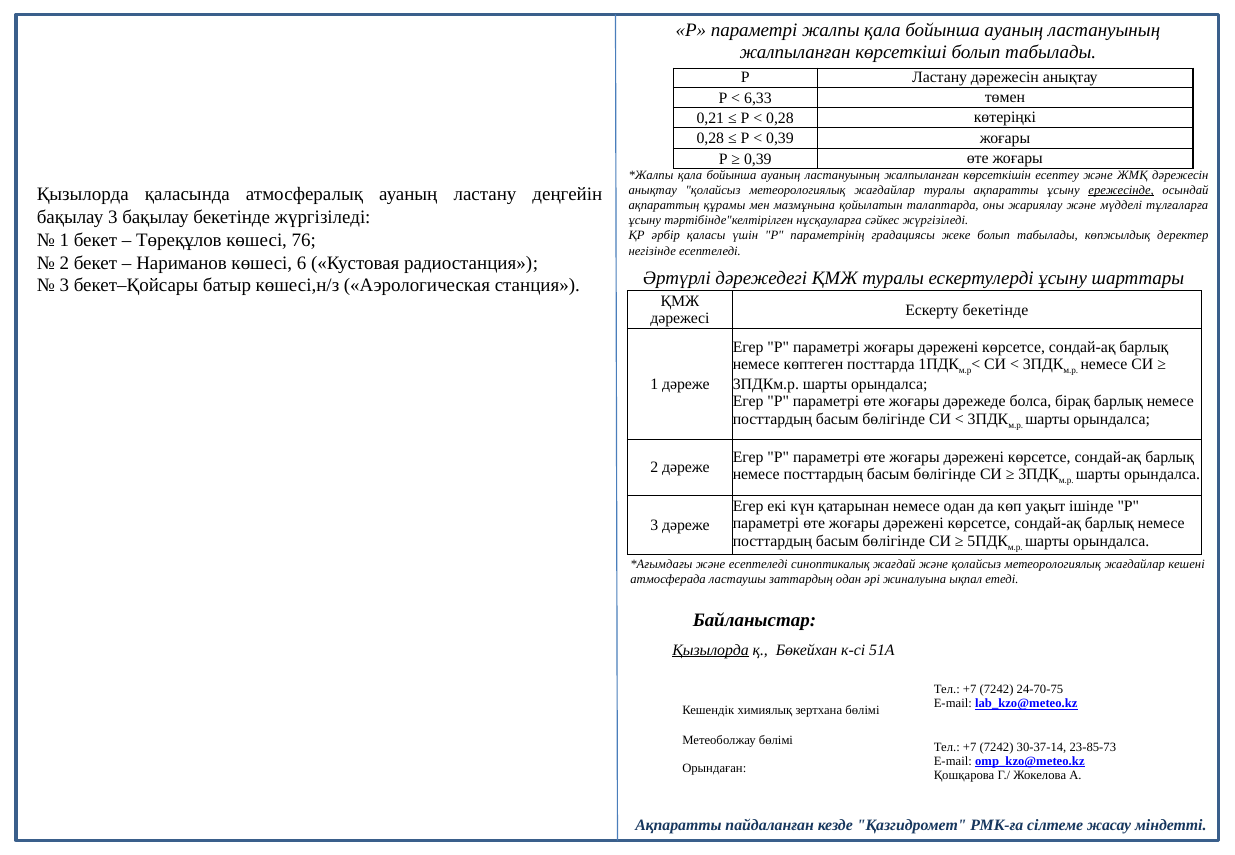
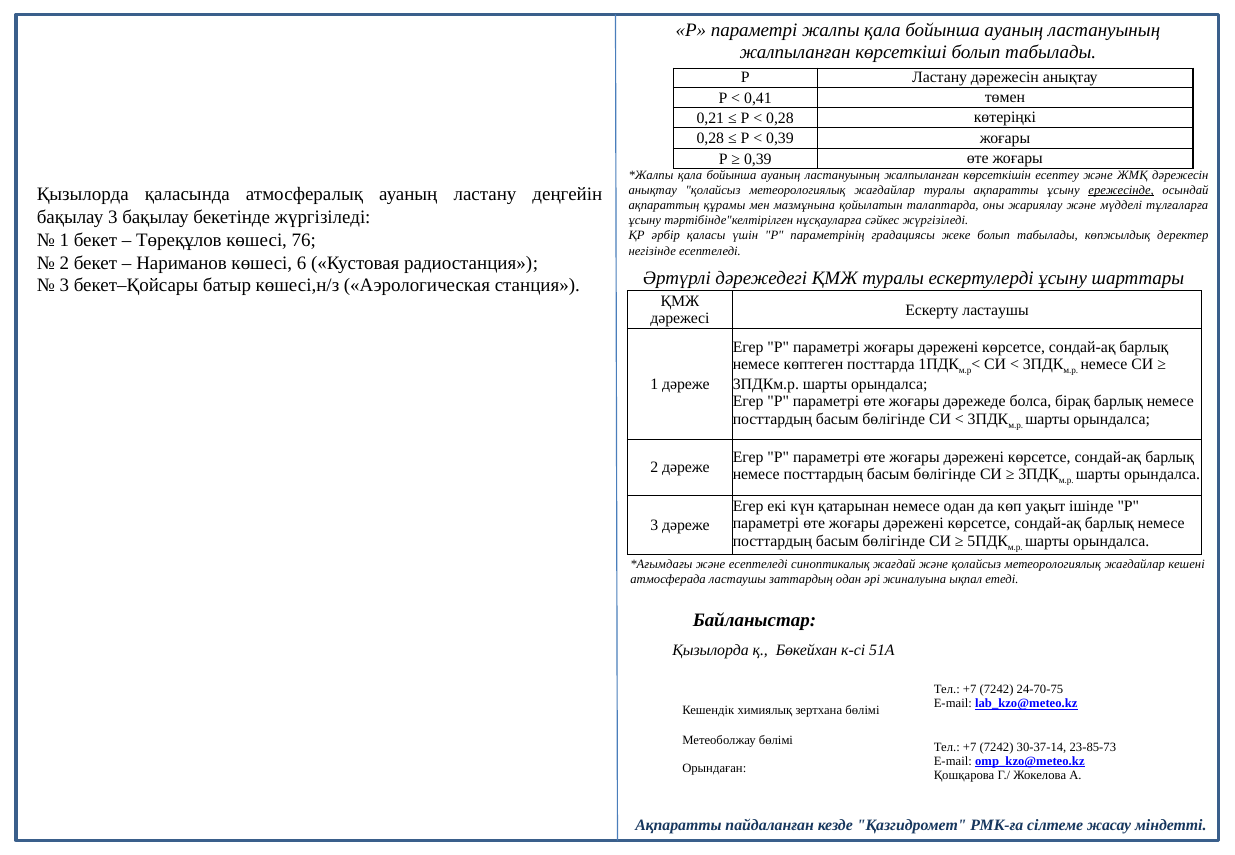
6,33: 6,33 -> 0,41
Ескерту бекетінде: бекетінде -> ластаушы
Қызылорда at (711, 650) underline: present -> none
